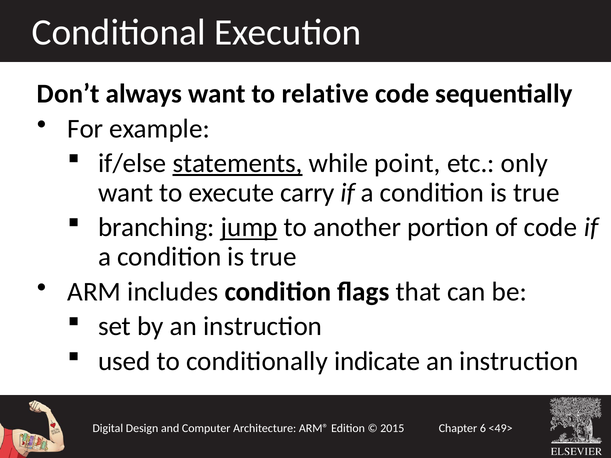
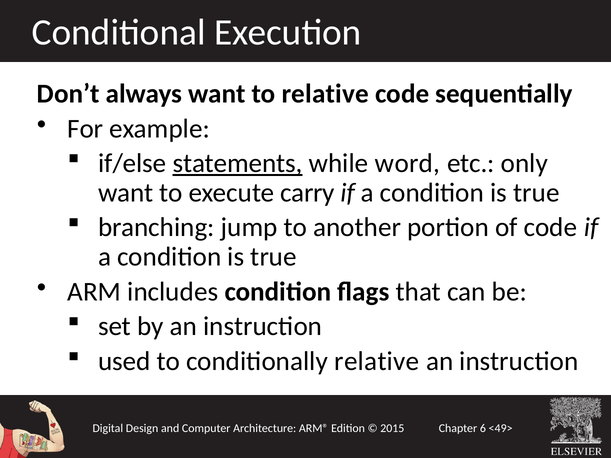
point: point -> word
jump underline: present -> none
conditionally indicate: indicate -> relative
